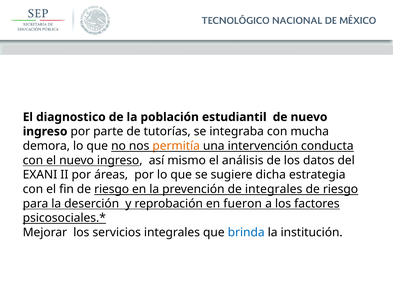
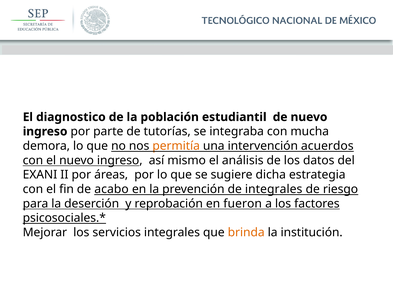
conducta: conducta -> acuerdos
fin de riesgo: riesgo -> acabo
brinda colour: blue -> orange
